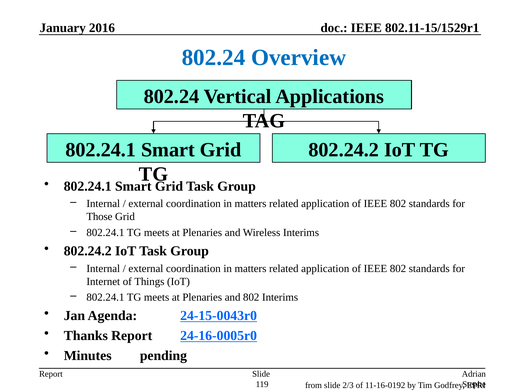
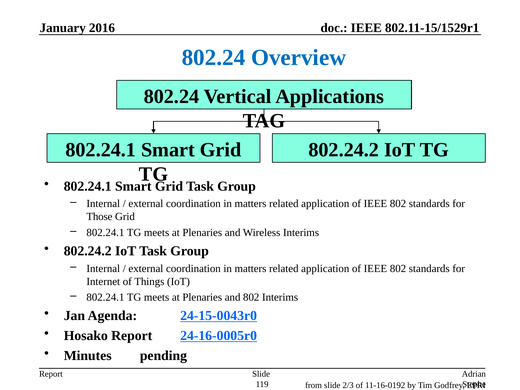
Thanks: Thanks -> Hosako
